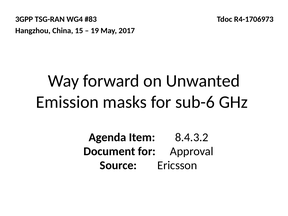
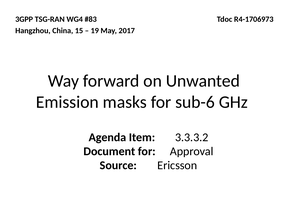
8.4.3.2: 8.4.3.2 -> 3.3.3.2
